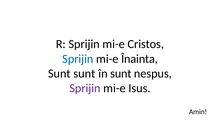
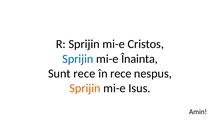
Sunt sunt: sunt -> rece
în sunt: sunt -> rece
Sprijin at (85, 88) colour: purple -> orange
